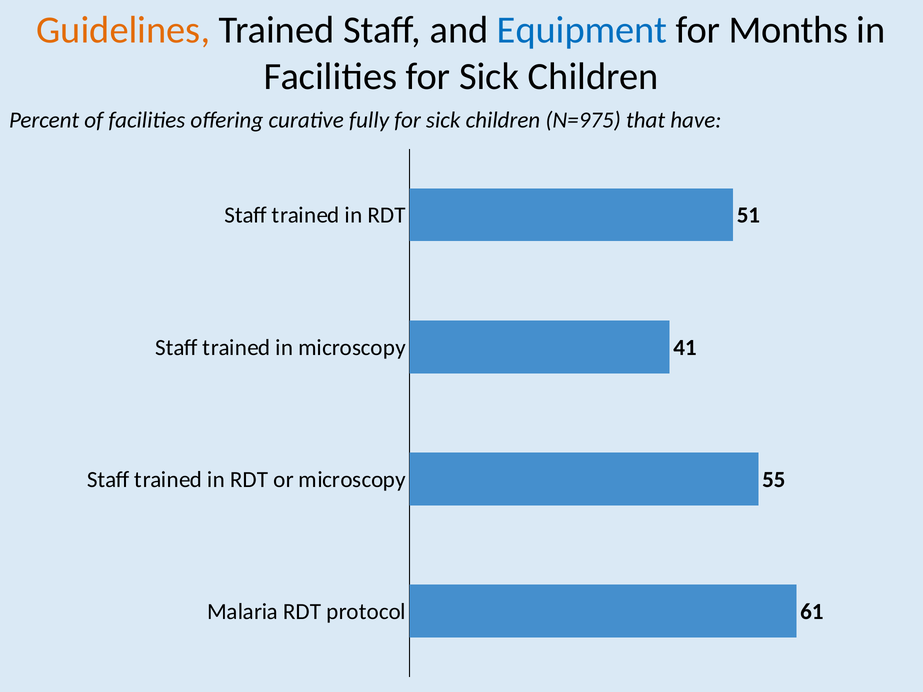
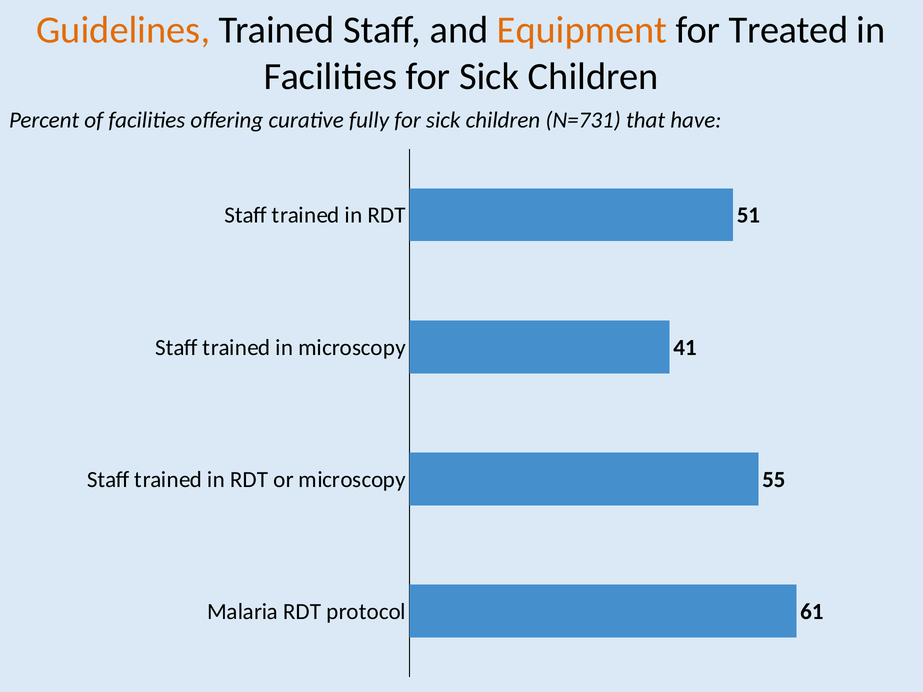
Equipment colour: blue -> orange
Months: Months -> Treated
N=975: N=975 -> N=731
